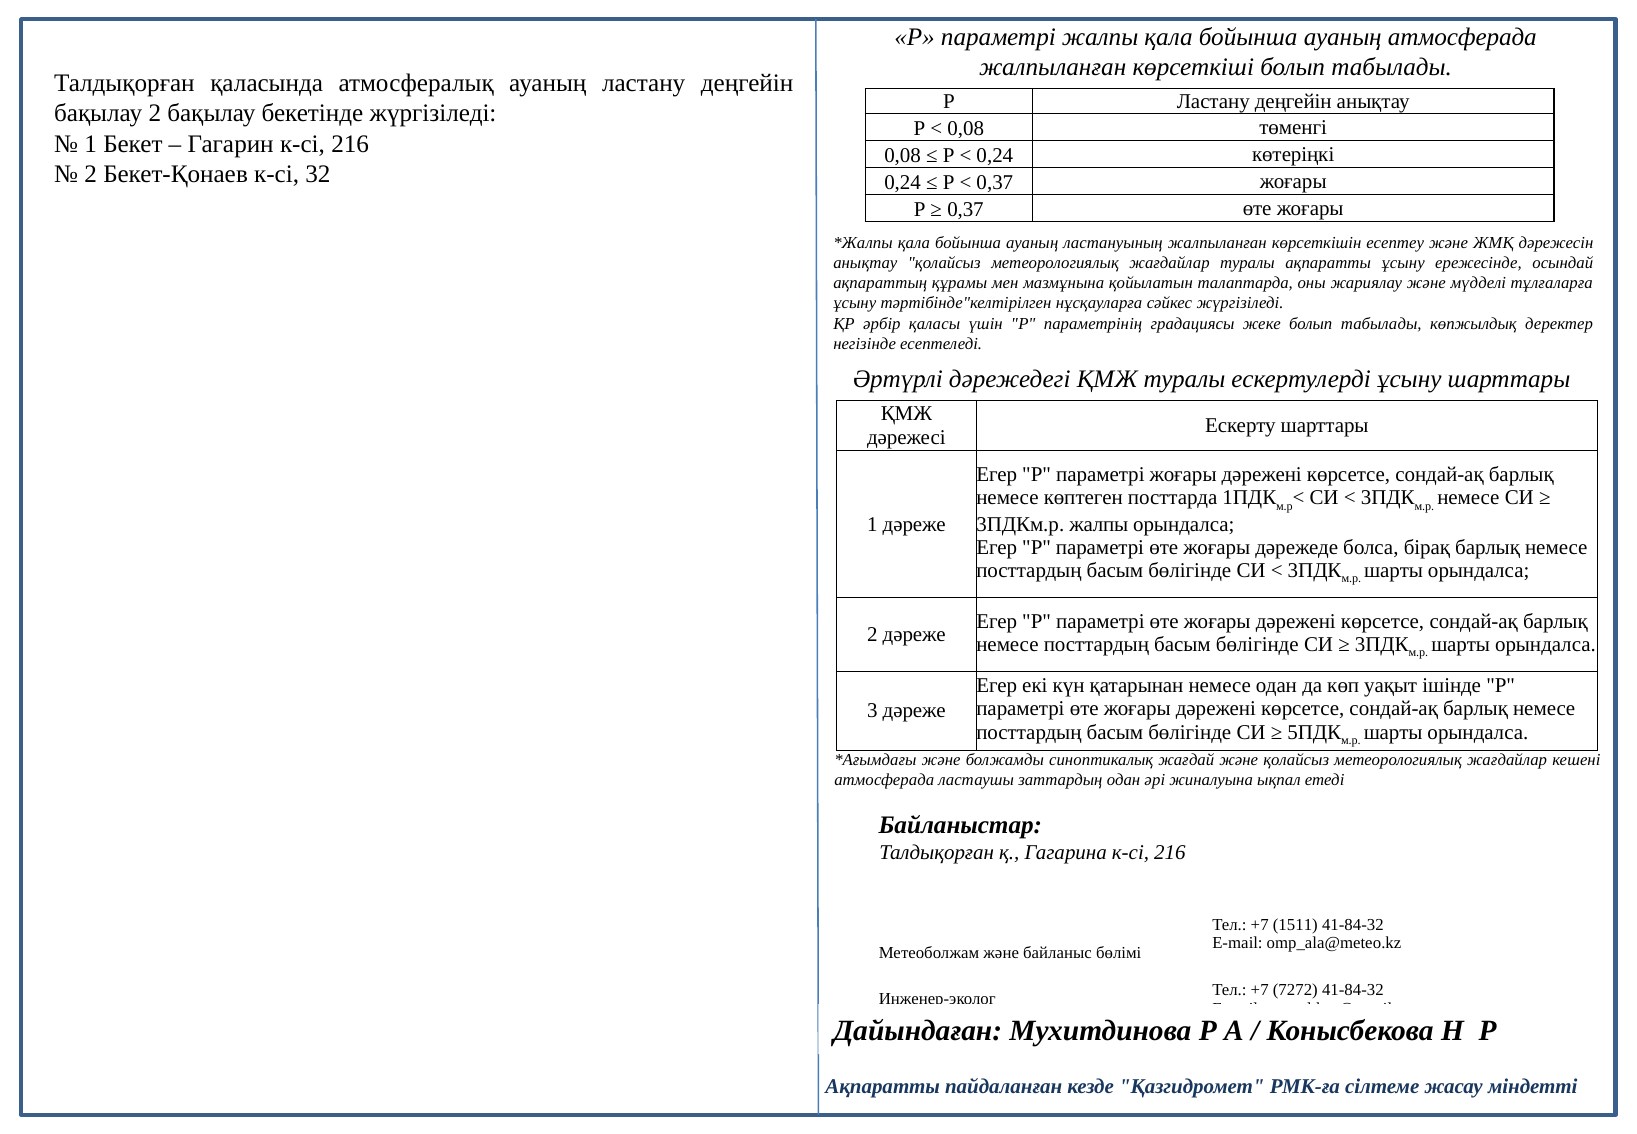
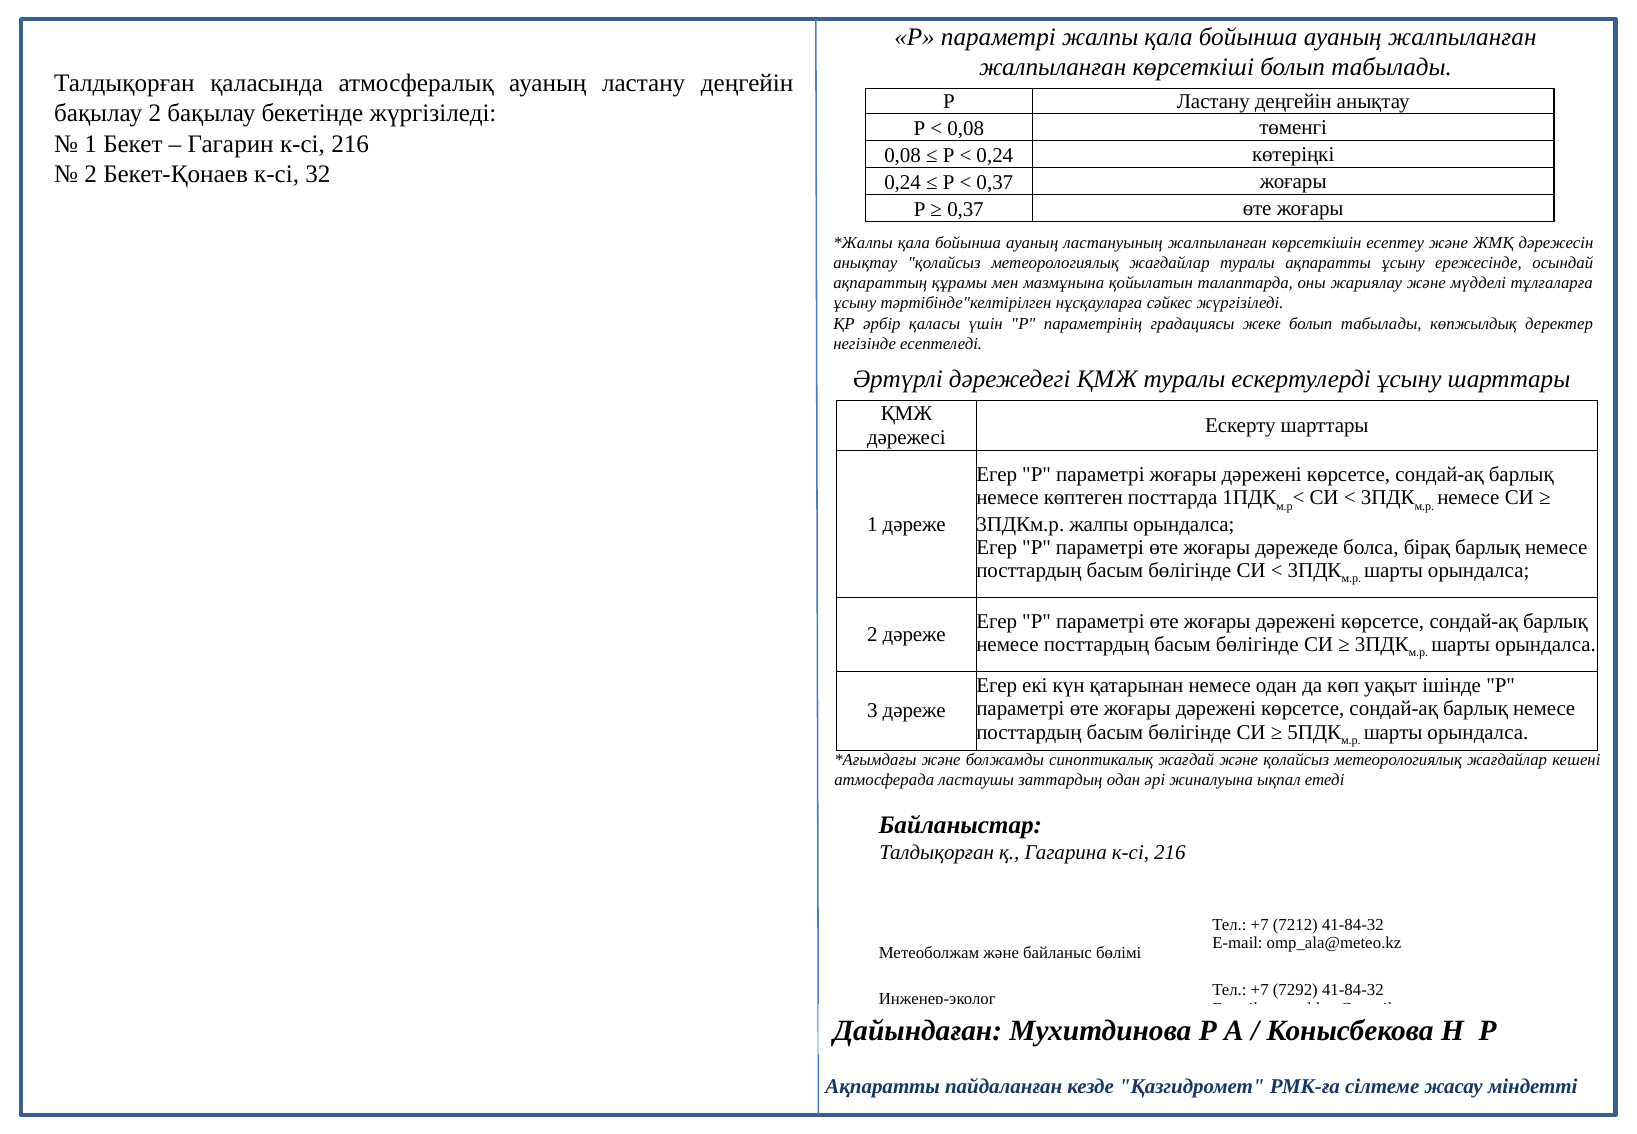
ауаның атмосферада: атмосферада -> жалпыланған
1511: 1511 -> 7212
7272: 7272 -> 7292
